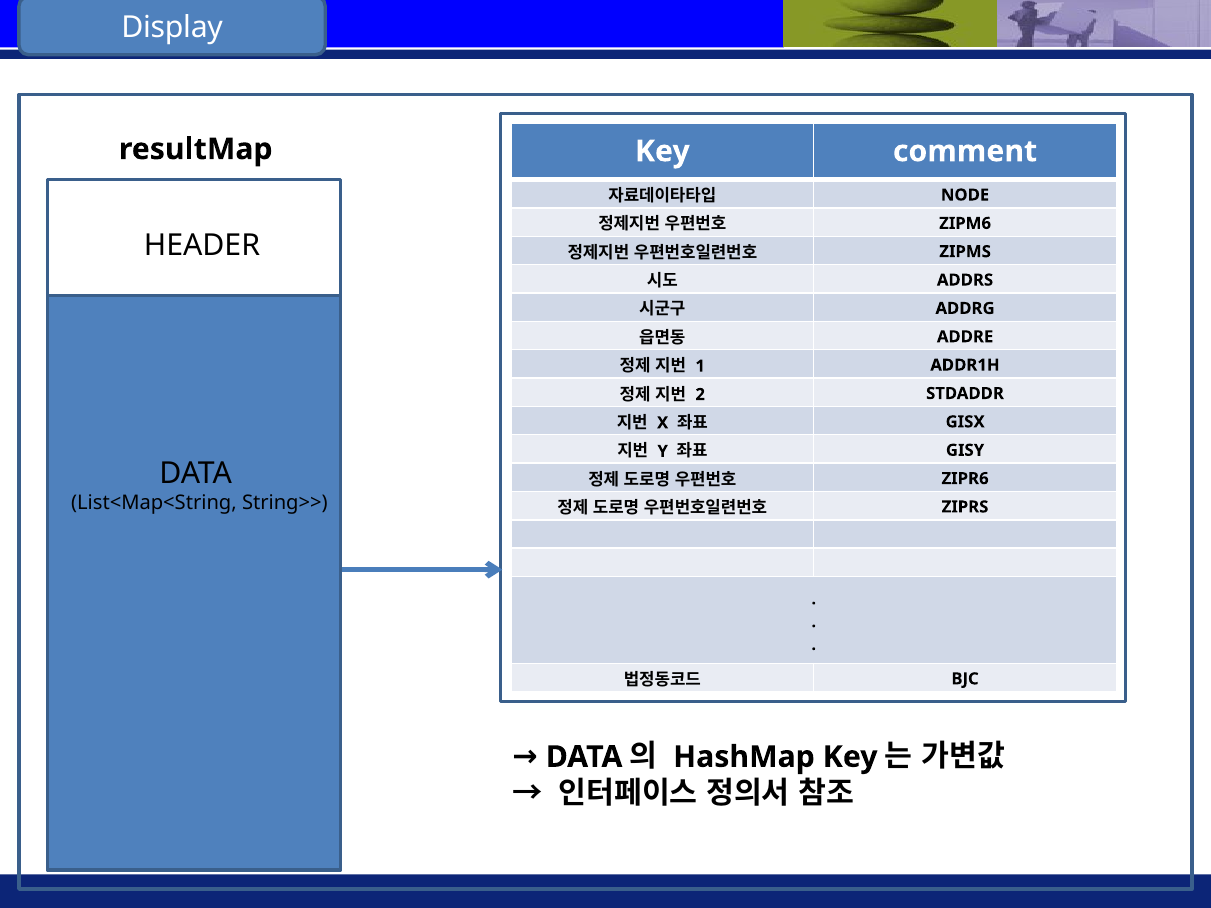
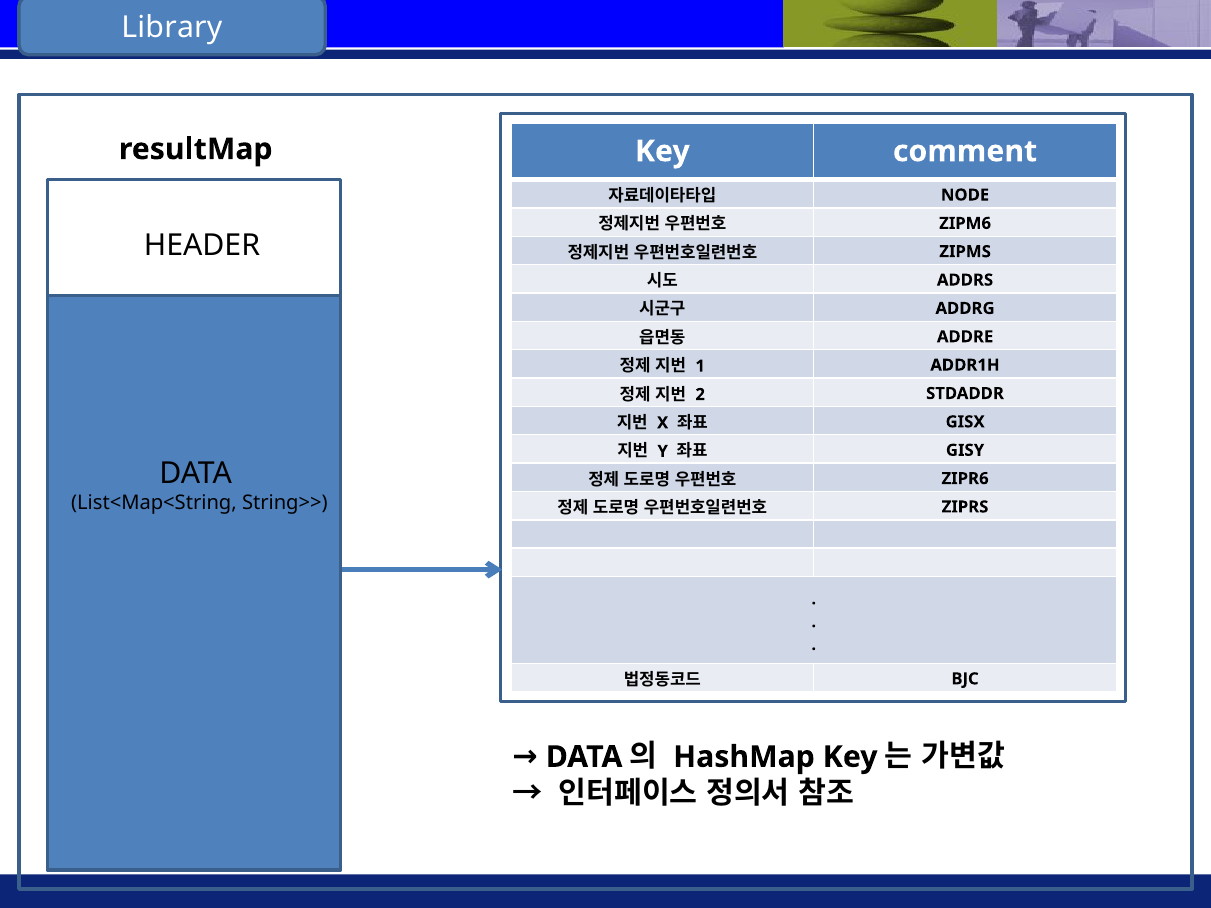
Display: Display -> Library
